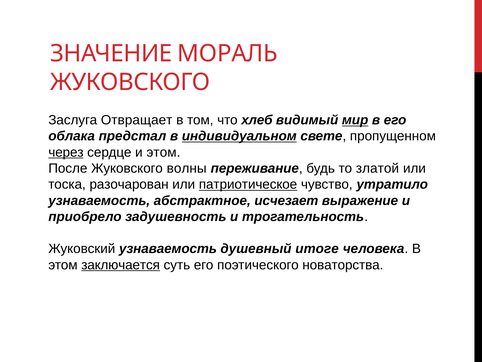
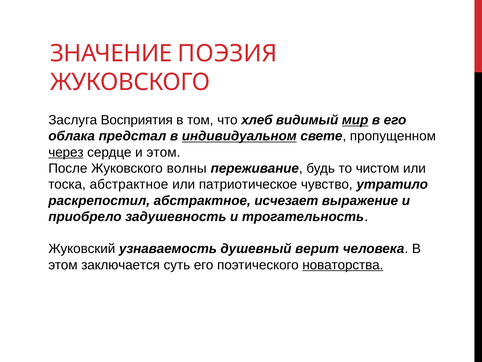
МОРАЛЬ: МОРАЛЬ -> ПОЭЗИЯ
Отвращает: Отвращает -> Восприятия
златой: златой -> чистом
тоска разочарован: разочарован -> абстрактное
патриотическое underline: present -> none
узнаваемость at (99, 200): узнаваемость -> раскрепостил
итоге: итоге -> верит
заключается underline: present -> none
новаторства underline: none -> present
